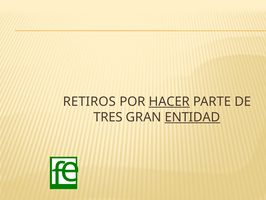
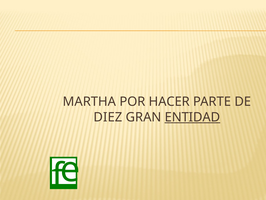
RETIROS: RETIROS -> MARTHA
HACER underline: present -> none
TRES: TRES -> DIEZ
